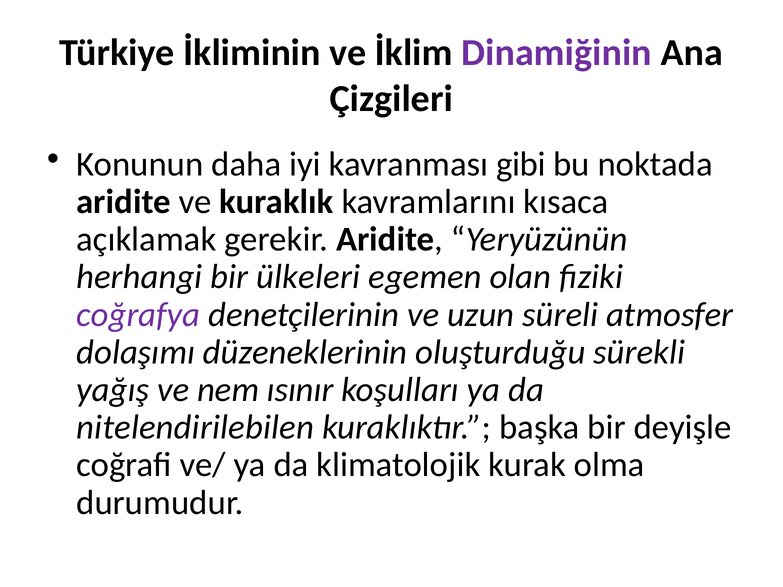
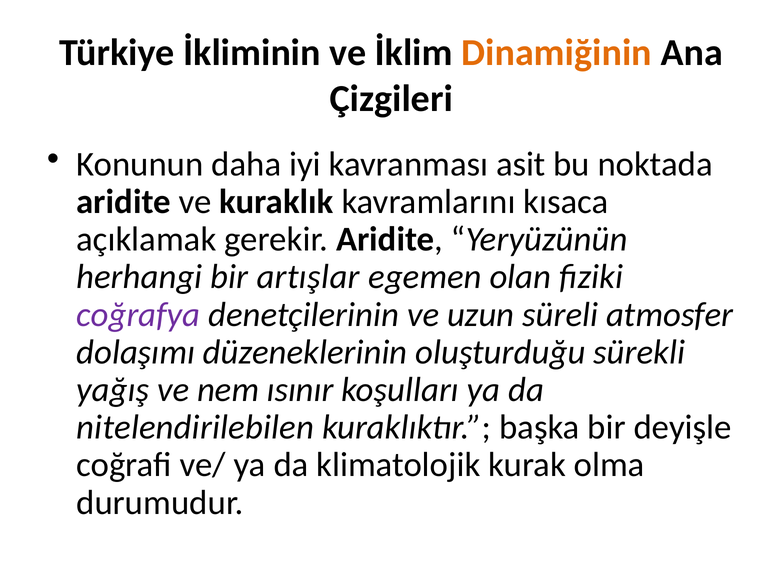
Dinamiğinin colour: purple -> orange
gibi: gibi -> asit
ülkeleri: ülkeleri -> artışlar
